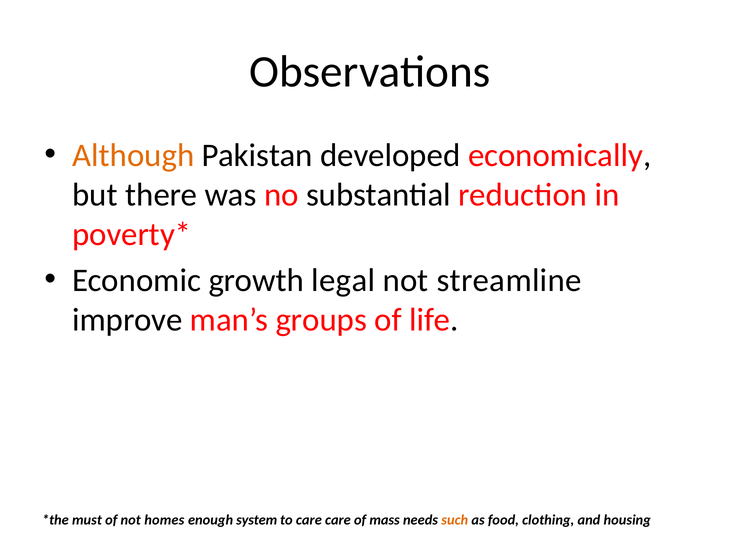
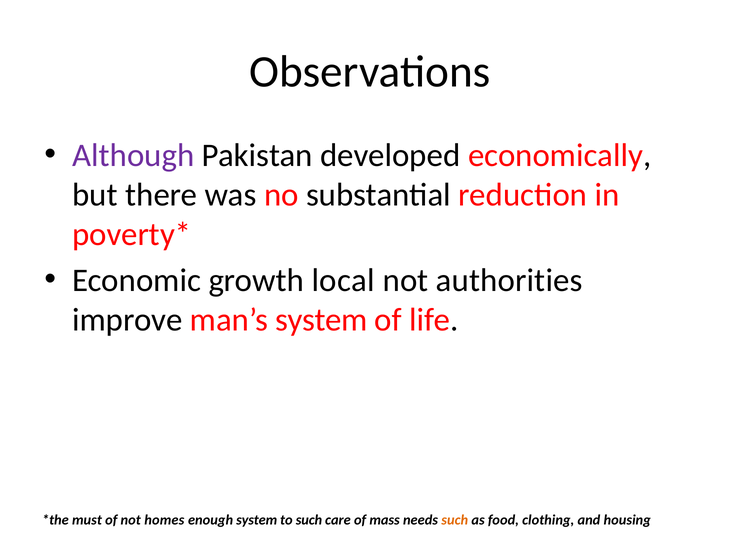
Although colour: orange -> purple
legal: legal -> local
streamline: streamline -> authorities
man’s groups: groups -> system
to care: care -> such
